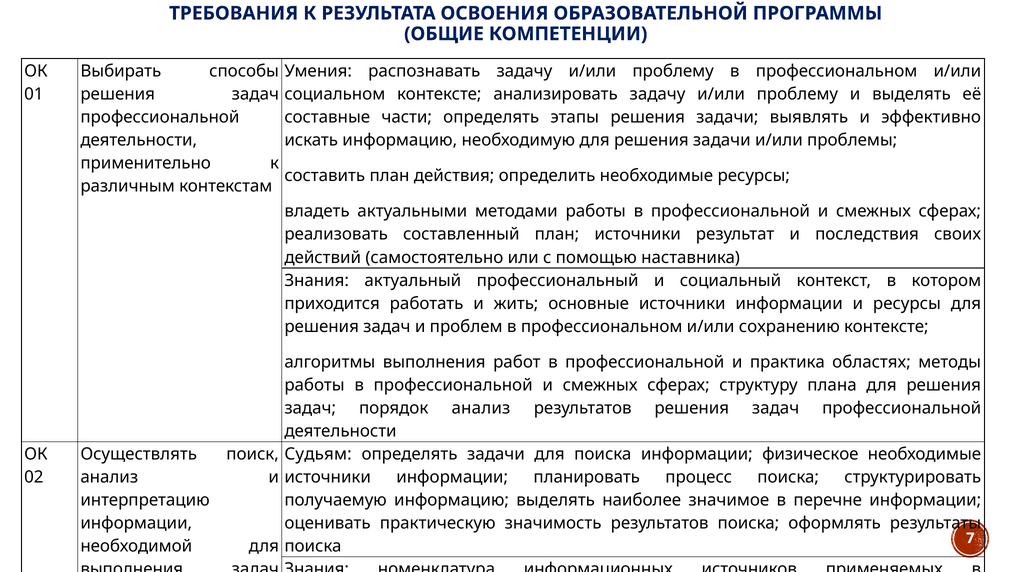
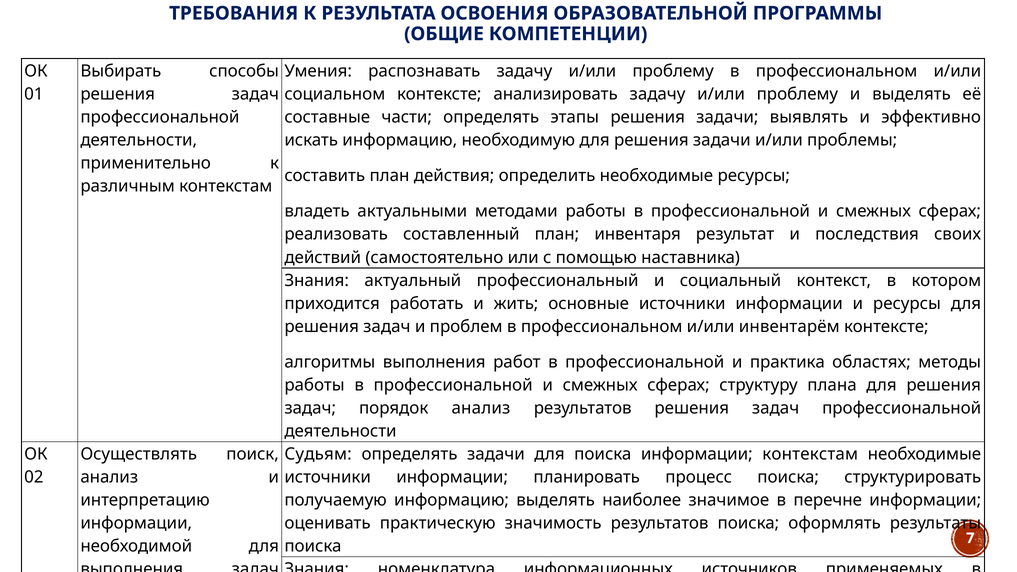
план источники: источники -> инвентаря
сохранению: сохранению -> инвентарём
информации физическое: физическое -> контекстам
